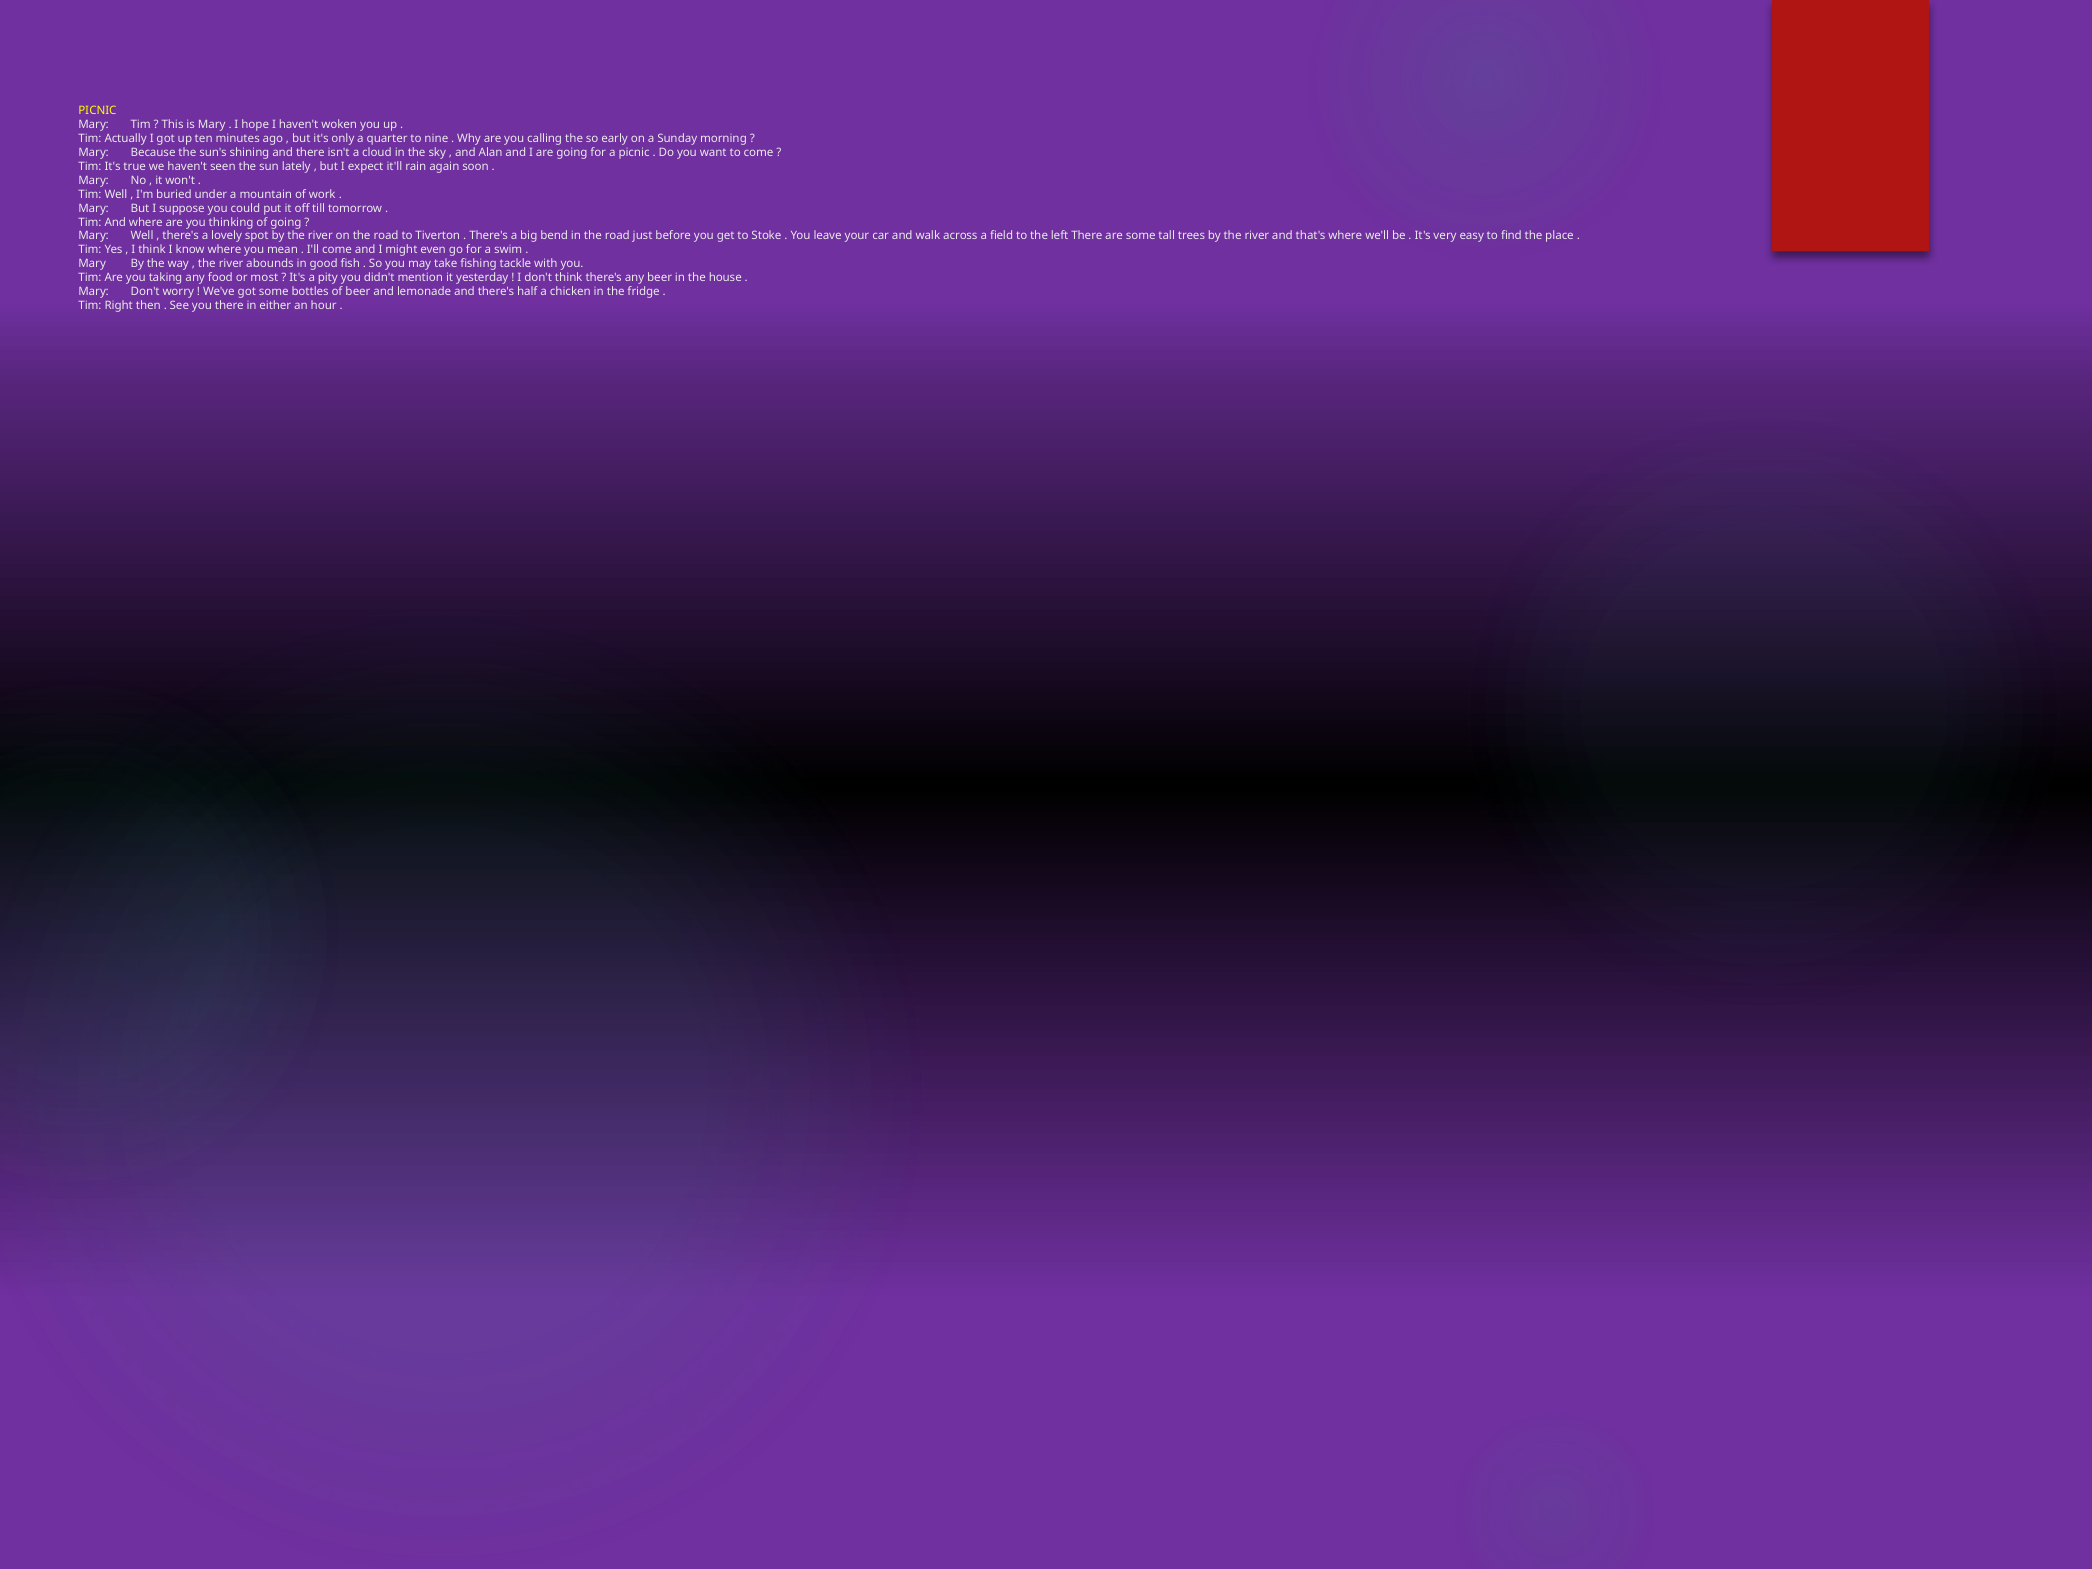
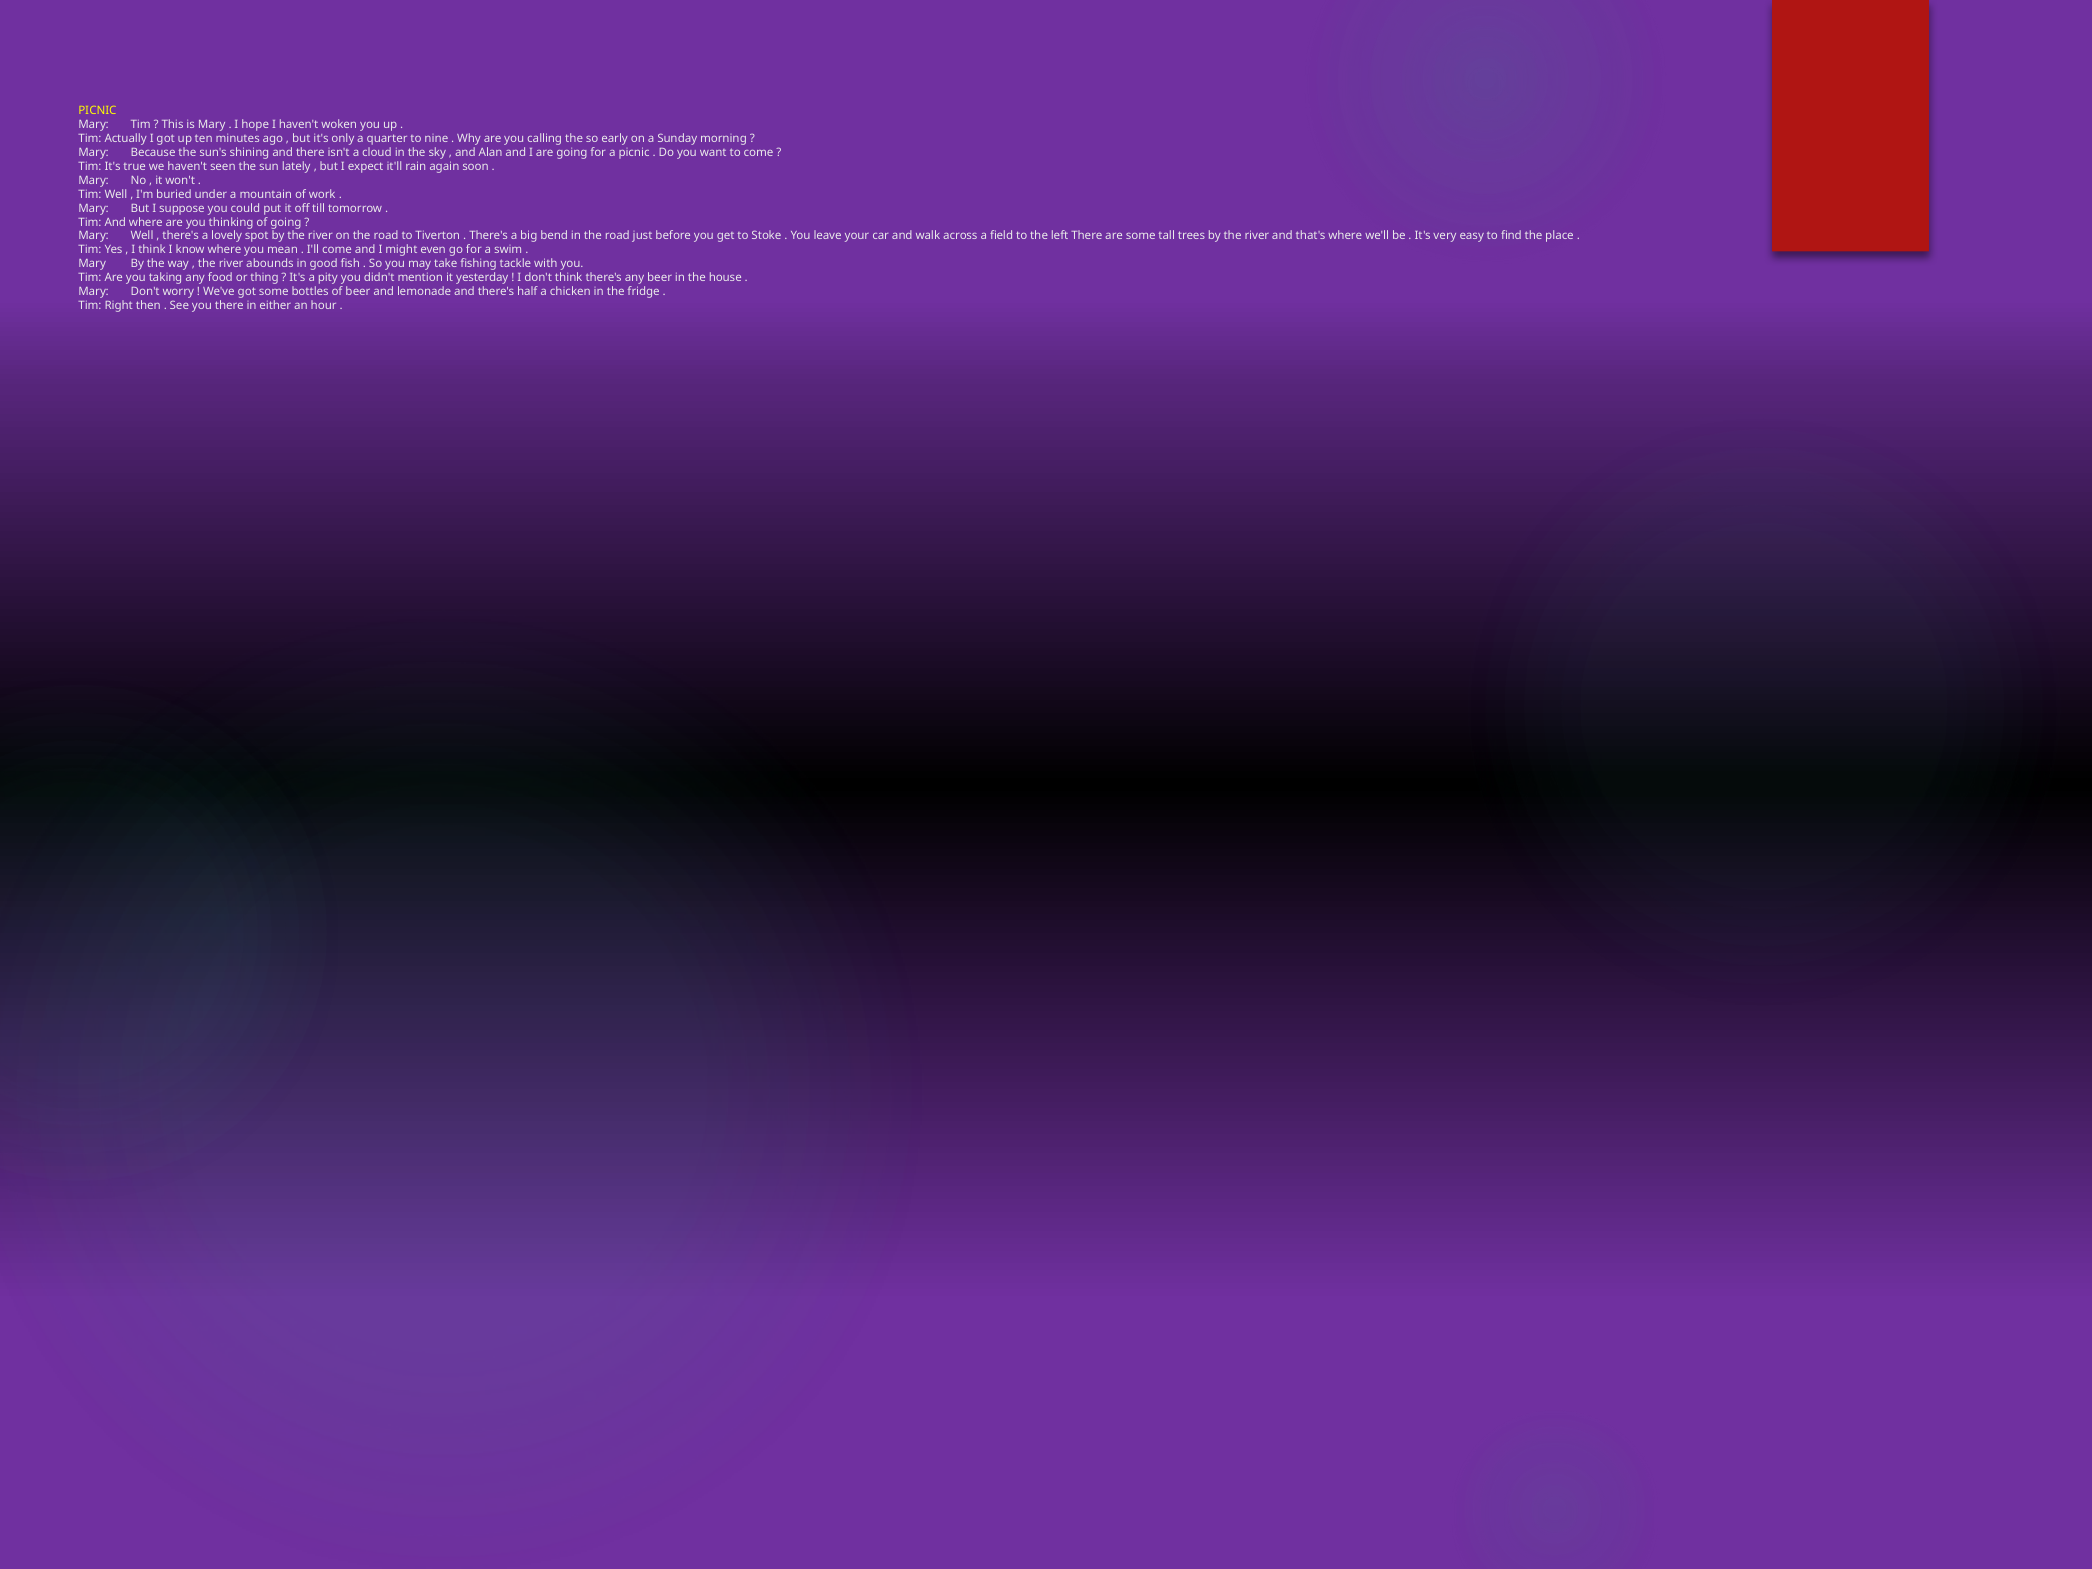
most: most -> thing
